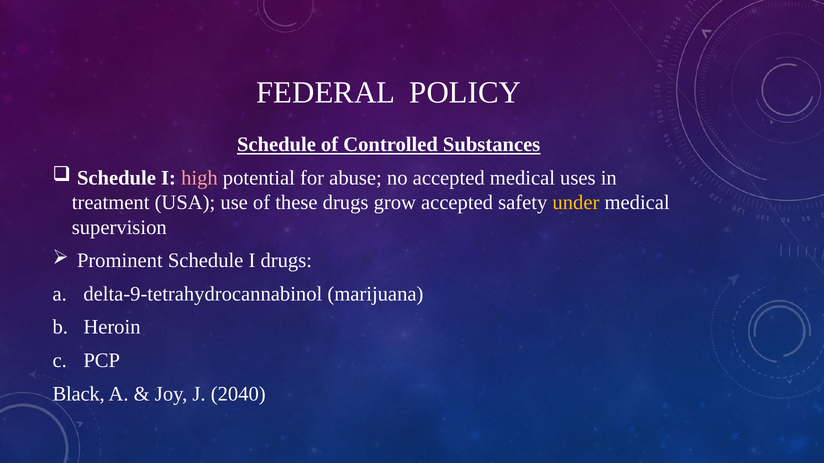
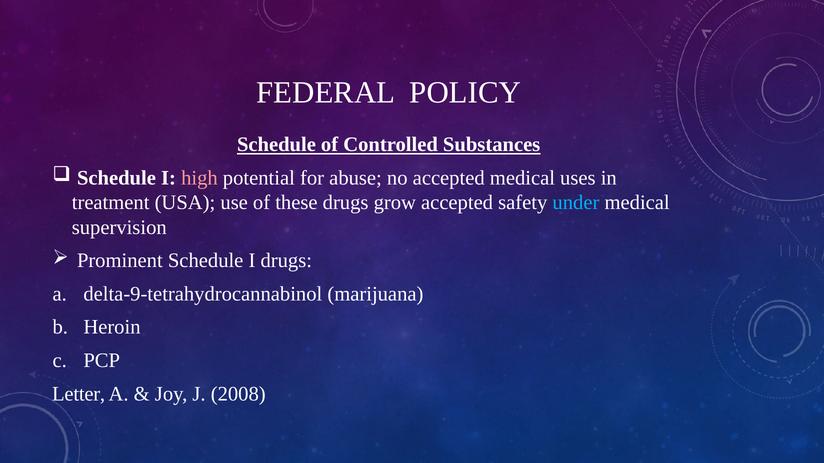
under colour: yellow -> light blue
Black: Black -> Letter
2040: 2040 -> 2008
